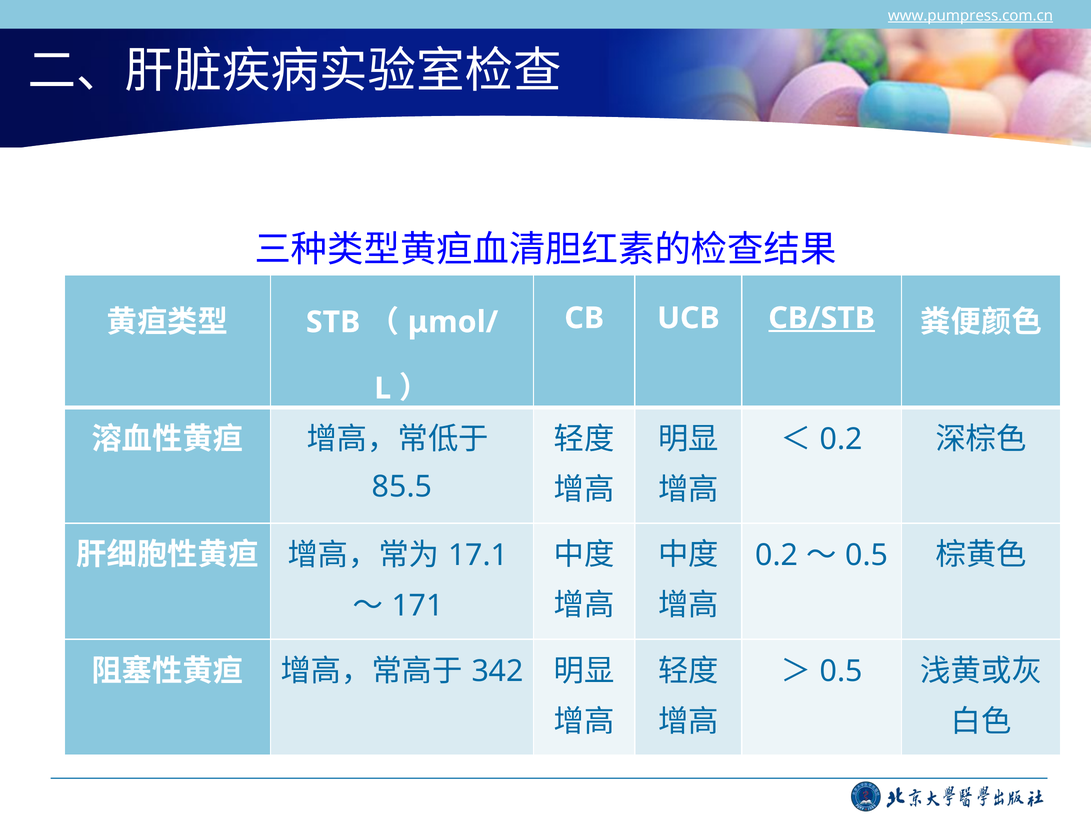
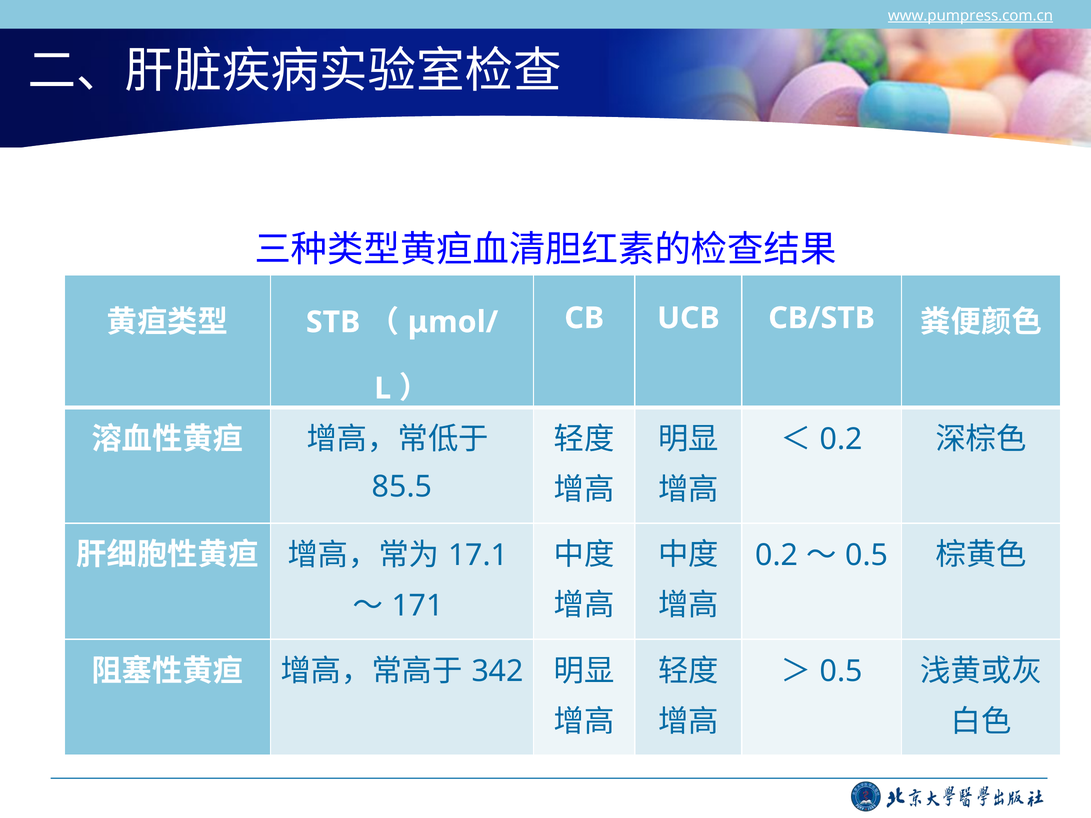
CB/STB underline: present -> none
